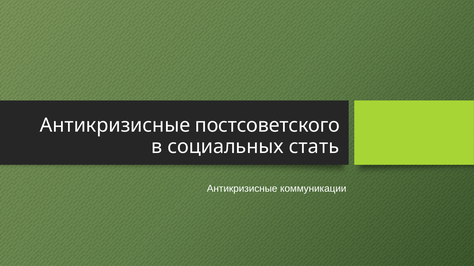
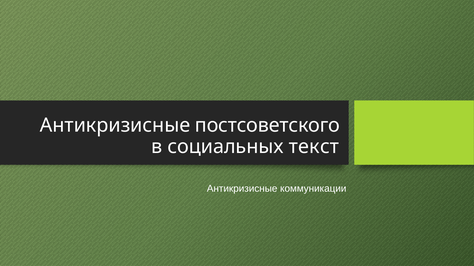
стать: стать -> текст
